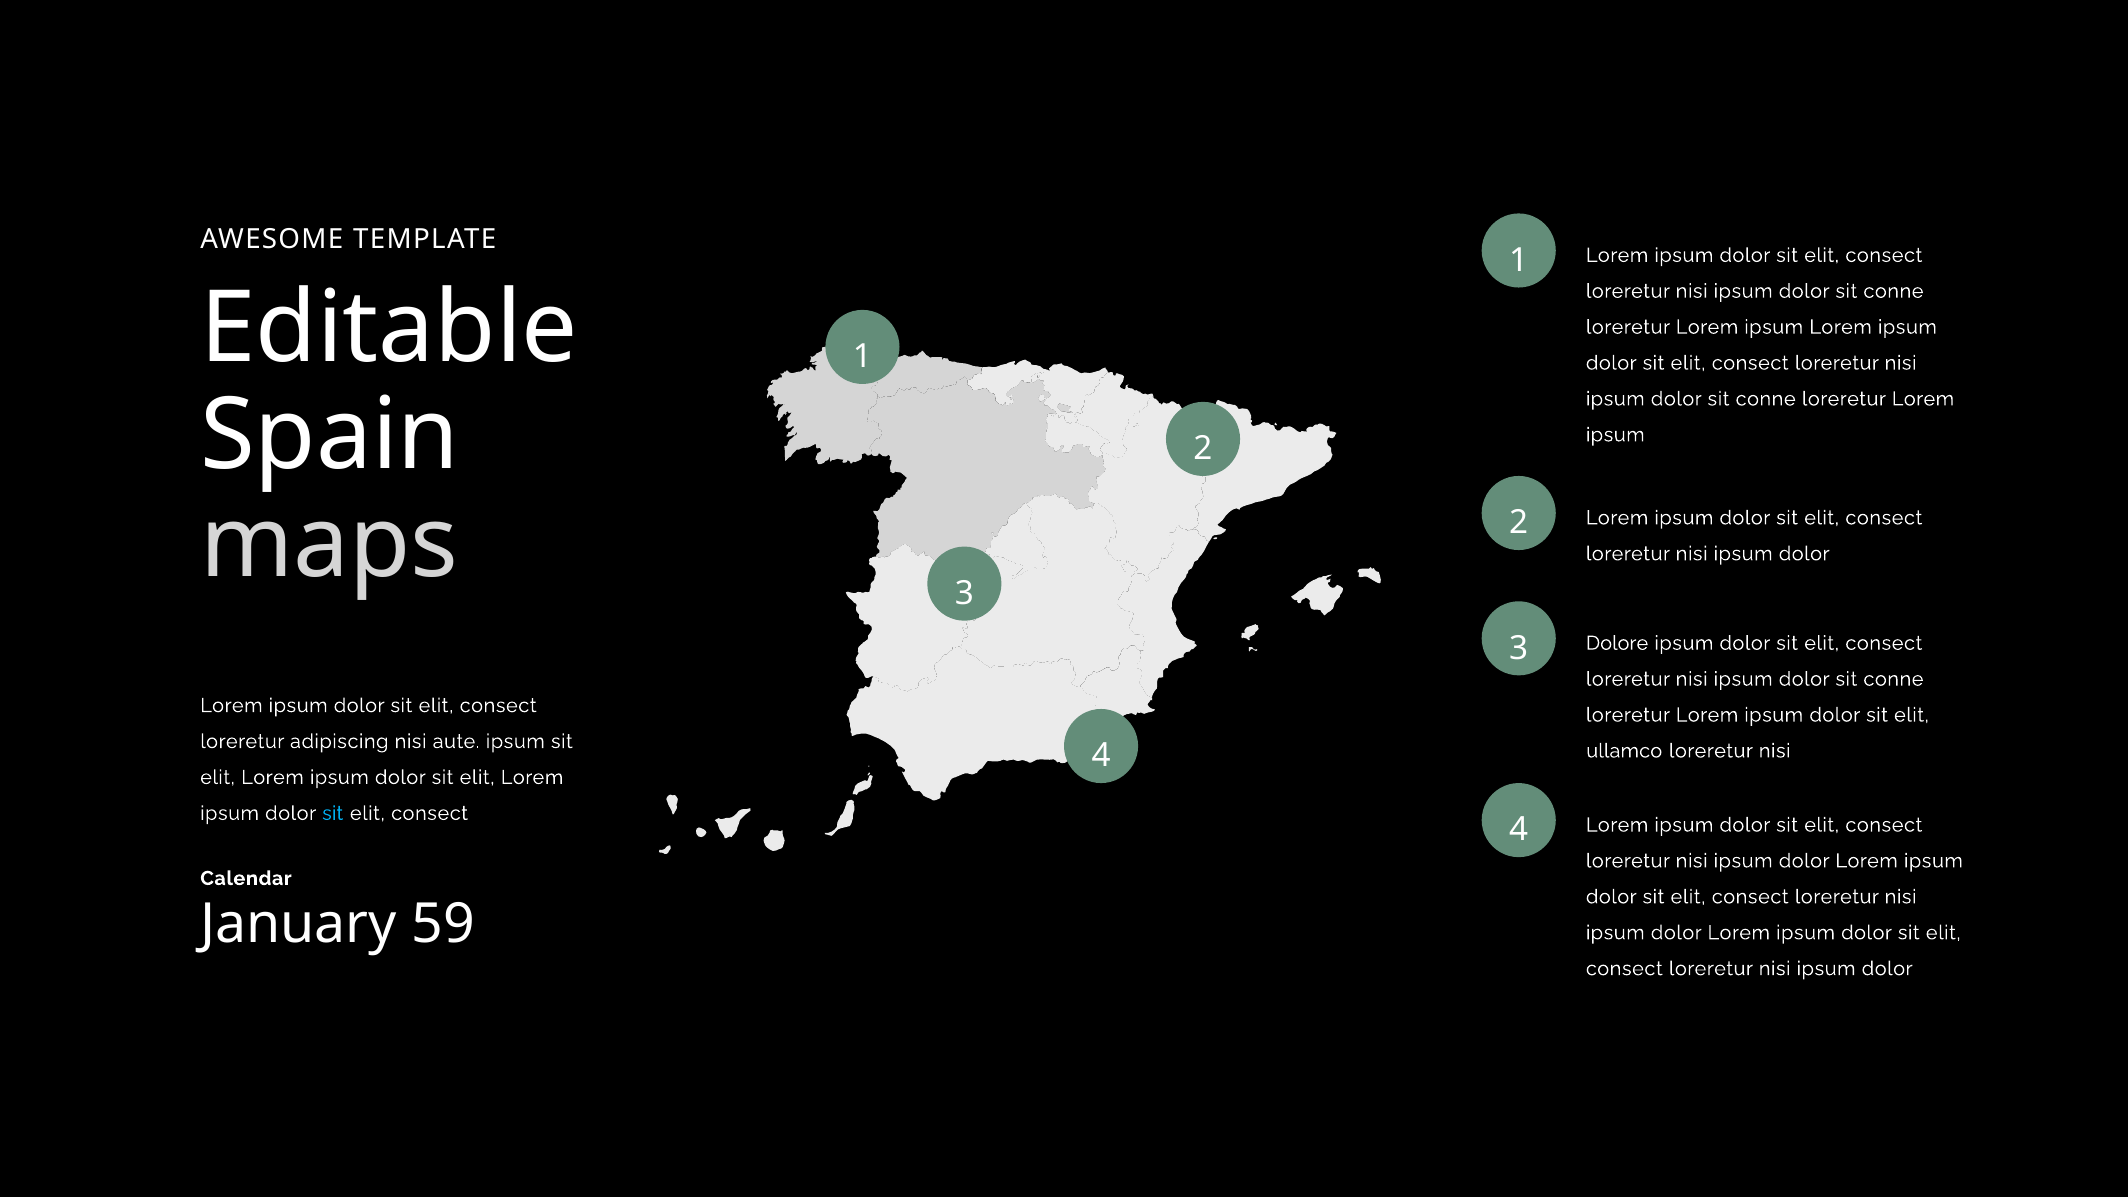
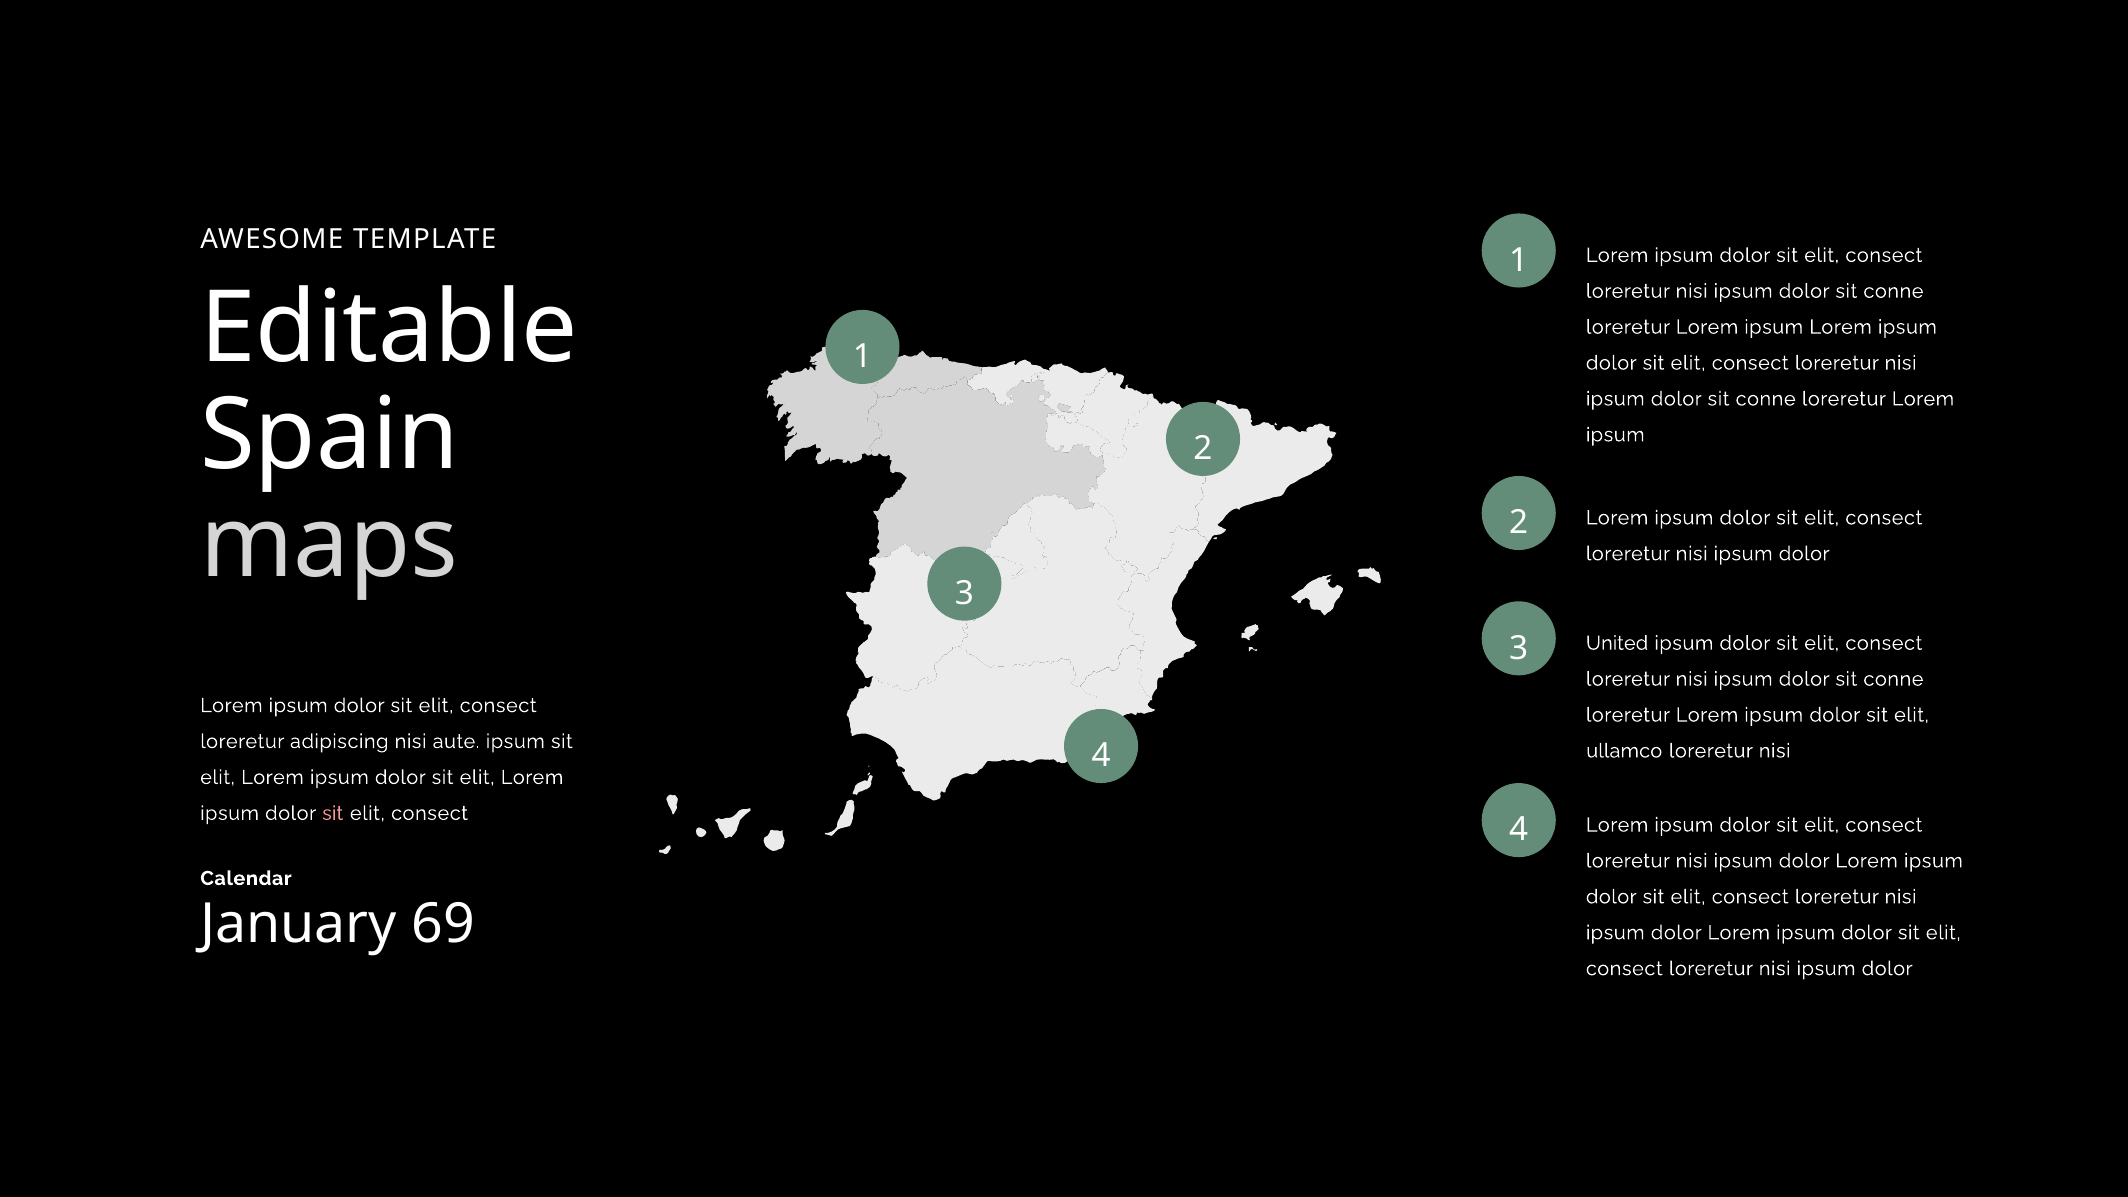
Dolore: Dolore -> United
sit at (333, 813) colour: light blue -> pink
59: 59 -> 69
